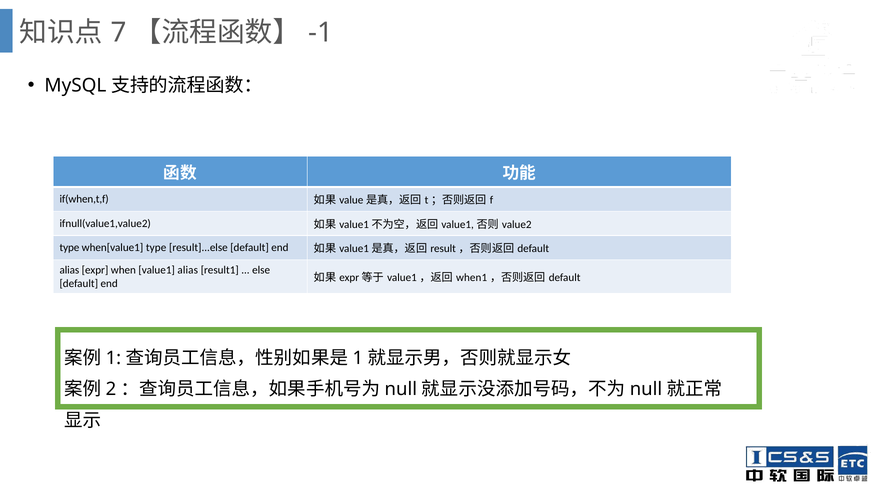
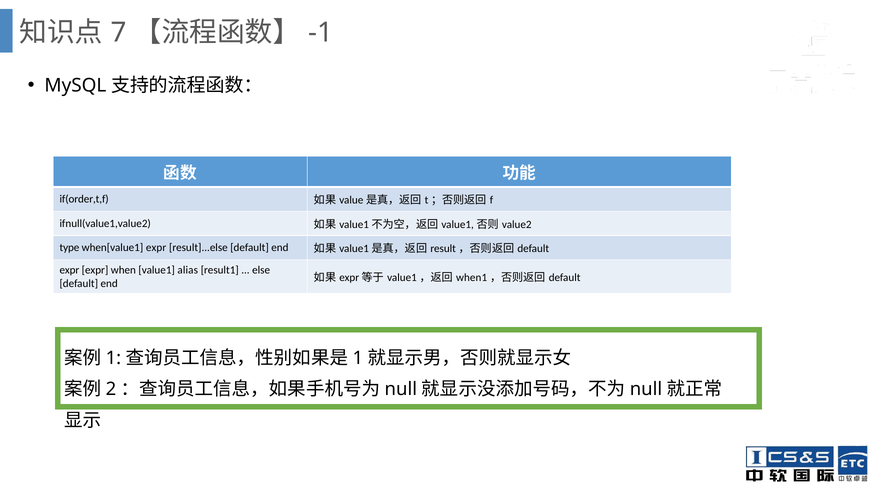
if(when,t,f: if(when,t,f -> if(order,t,f
when[value1 type: type -> expr
alias at (69, 270): alias -> expr
